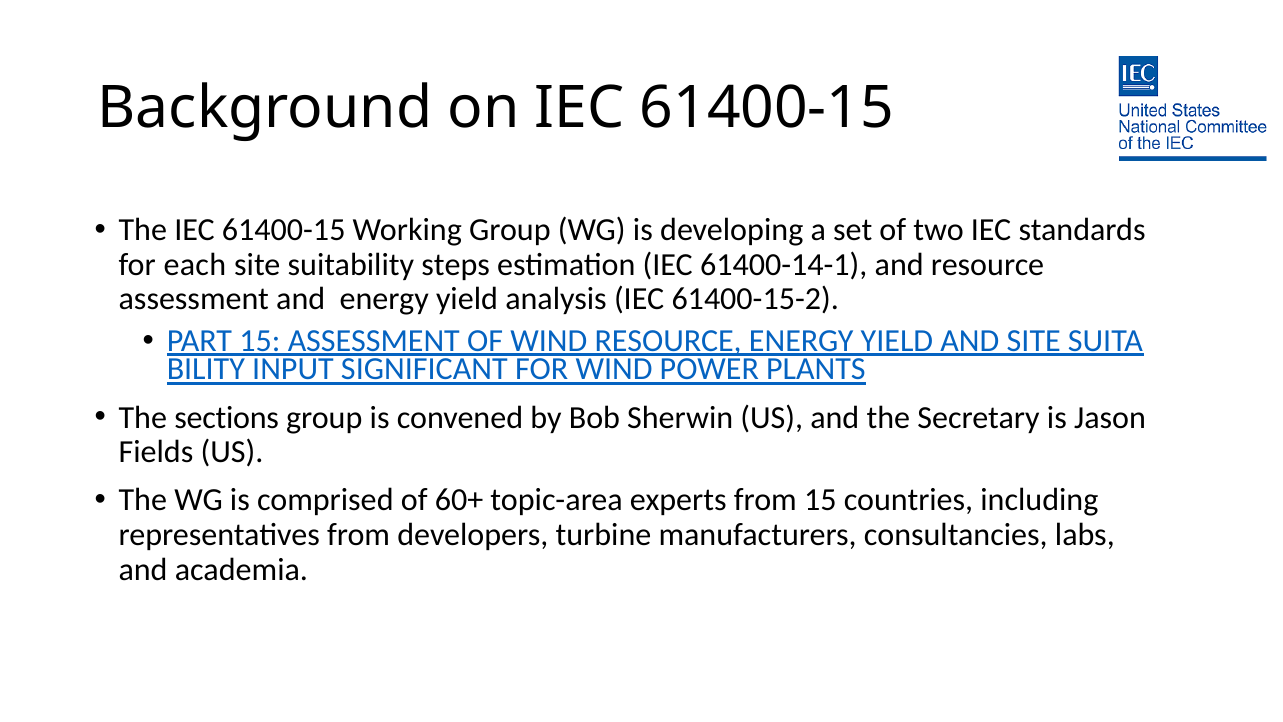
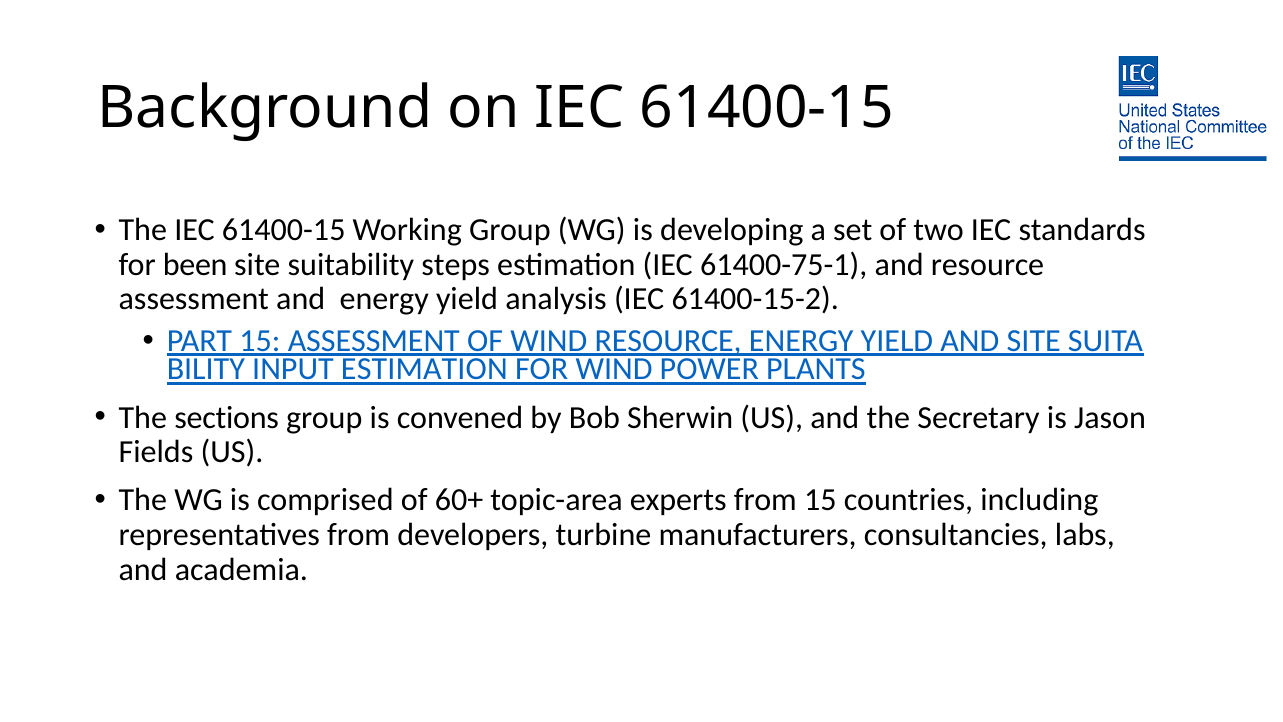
each: each -> been
61400-14-1: 61400-14-1 -> 61400-75-1
INPUT SIGNIFICANT: SIGNIFICANT -> ESTIMATION
